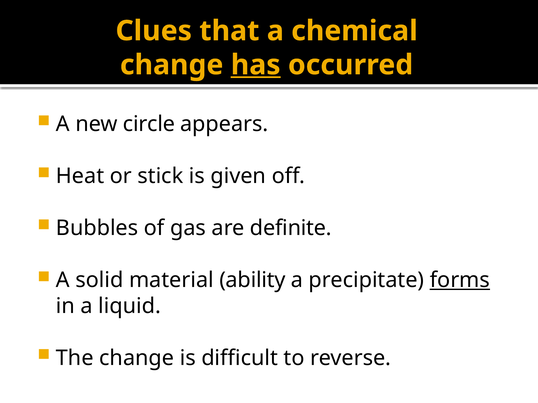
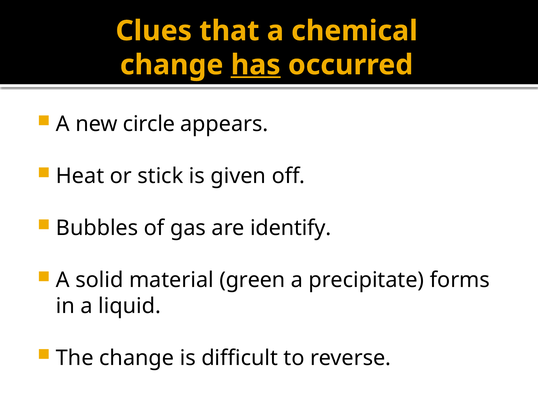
definite: definite -> identify
ability: ability -> green
forms underline: present -> none
